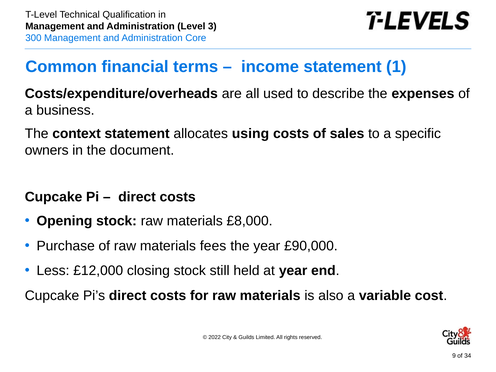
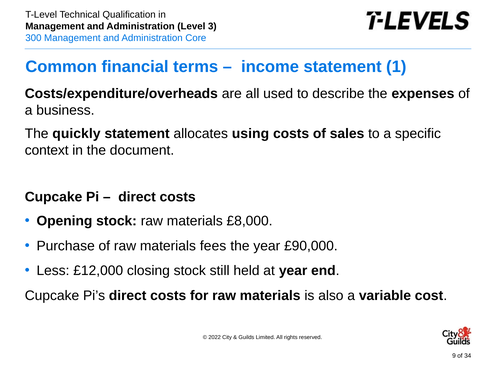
context: context -> quickly
owners: owners -> context
